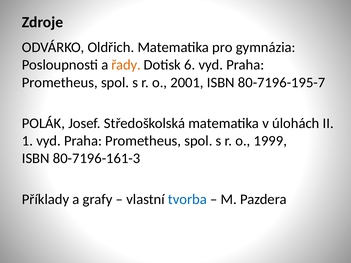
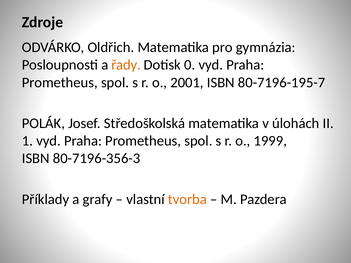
6: 6 -> 0
80-7196-161-3: 80-7196-161-3 -> 80-7196-356-3
tvorba colour: blue -> orange
